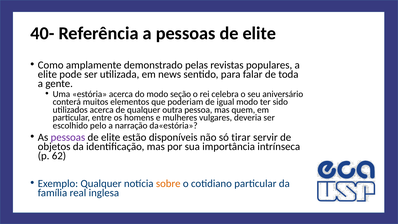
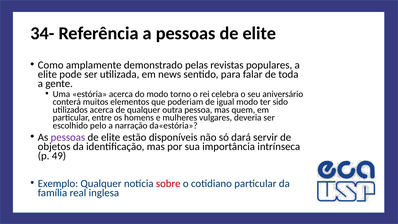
40-: 40- -> 34-
seção: seção -> torno
tirar: tirar -> dará
62: 62 -> 49
sobre colour: orange -> red
